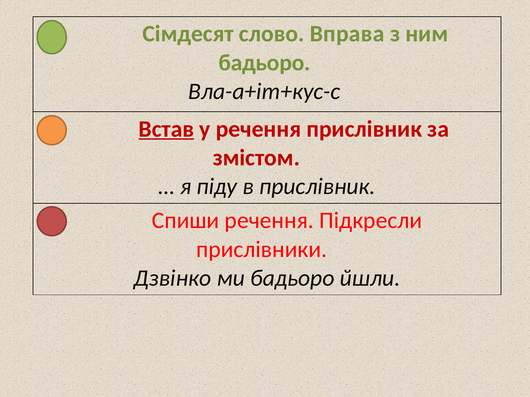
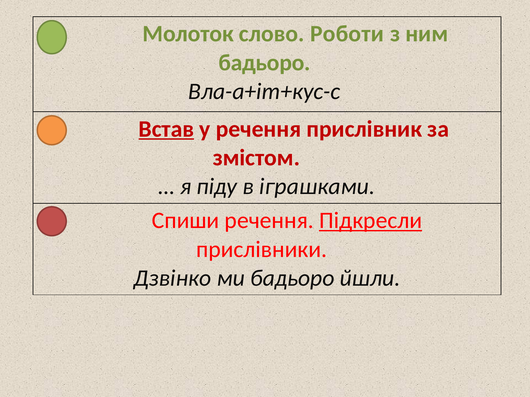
Сімдесят: Сімдесят -> Молоток
Вправа: Вправа -> Роботи
в прислівник: прислівник -> іграшками
Підкресли underline: none -> present
